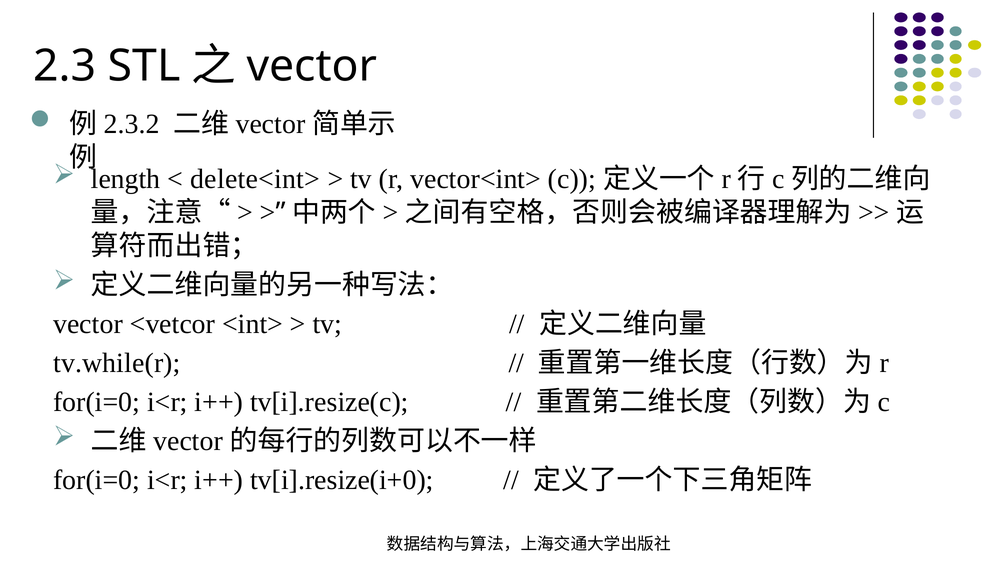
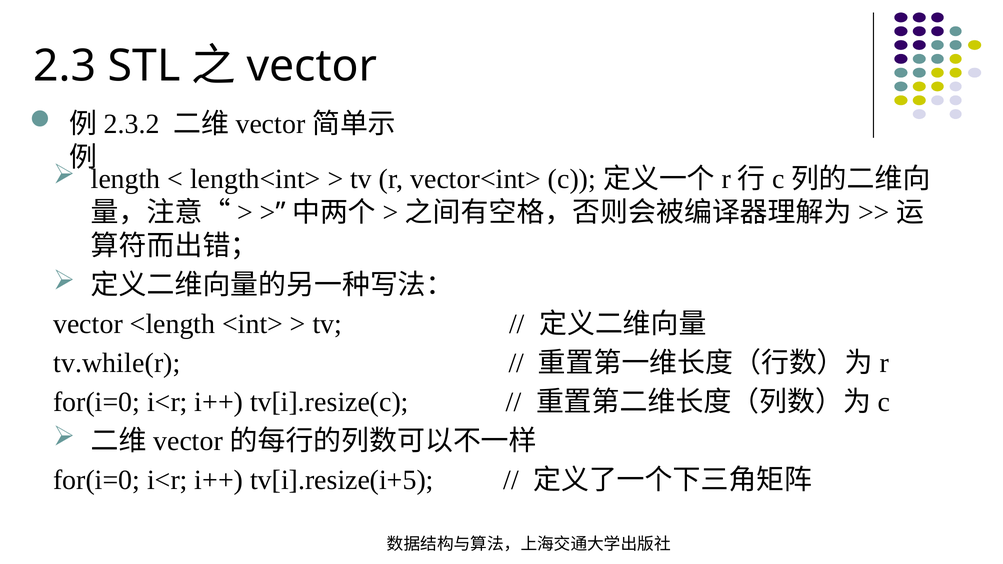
delete<int>: delete<int> -> length<int>
<vetcor: <vetcor -> <length
tv[i].resize(i+0: tv[i].resize(i+0 -> tv[i].resize(i+5
